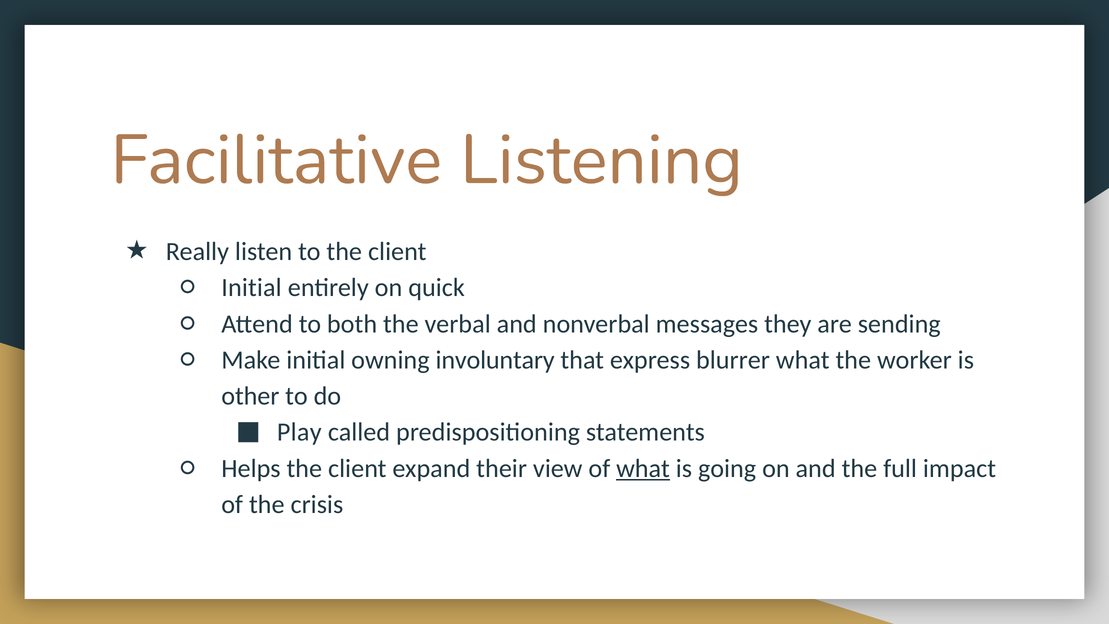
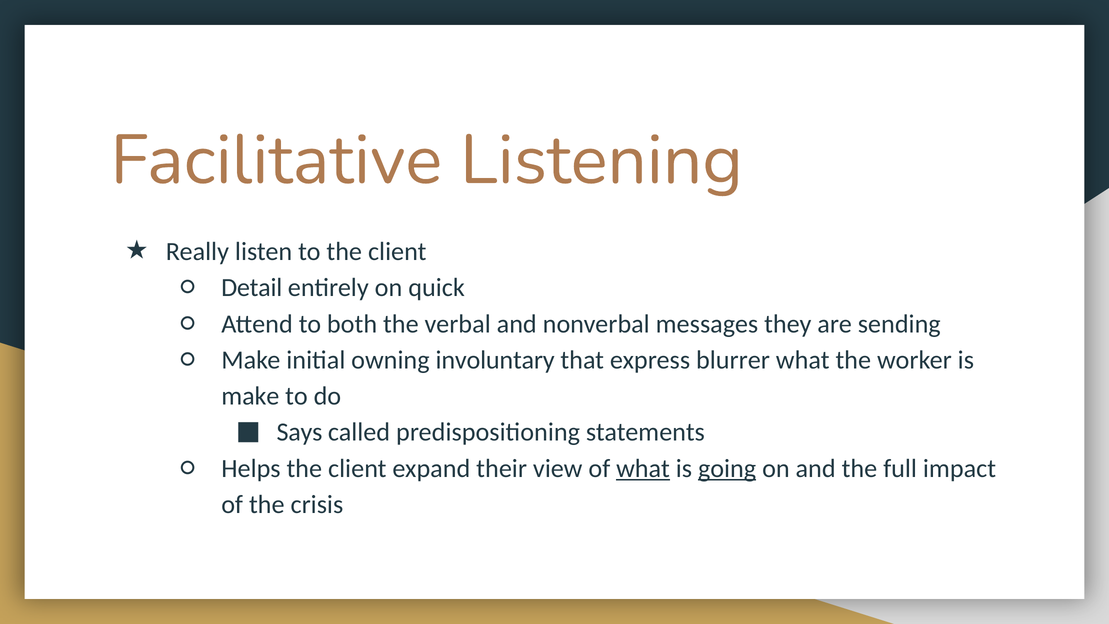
Initial at (252, 288): Initial -> Detail
other at (250, 396): other -> make
Play: Play -> Says
going underline: none -> present
